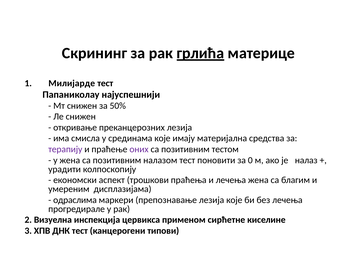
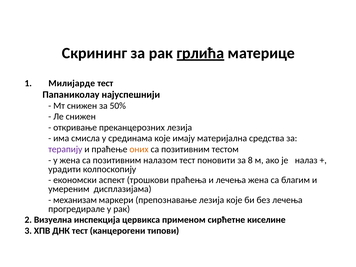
оних colour: purple -> orange
0: 0 -> 8
одраслима: одраслима -> механизам
